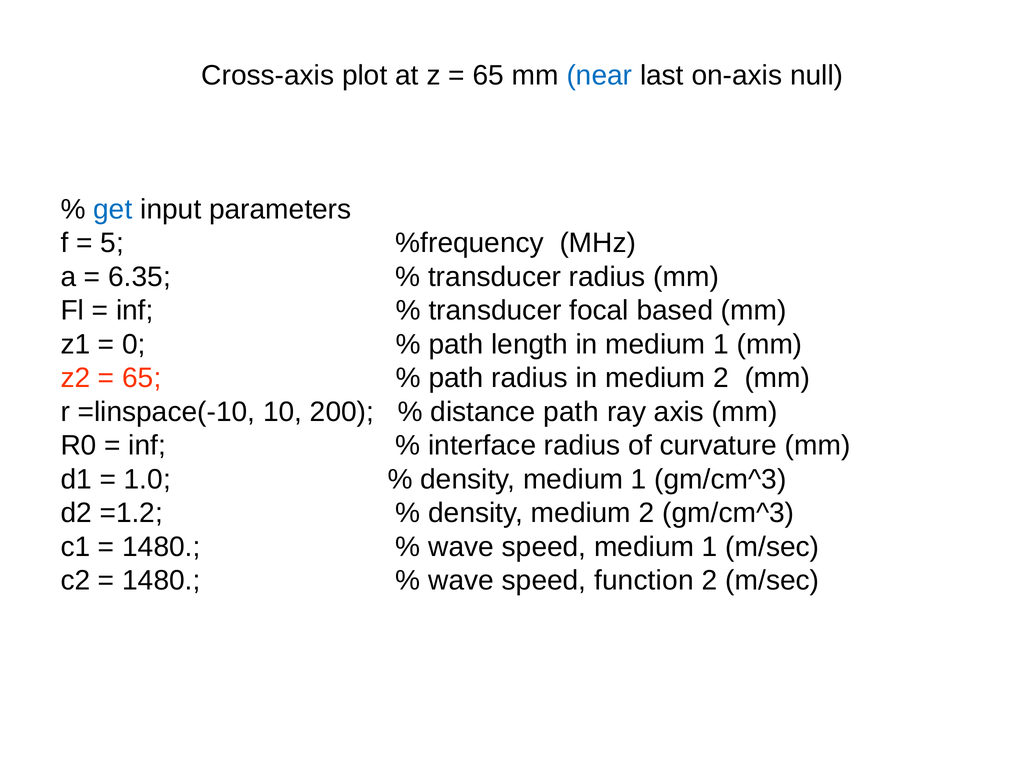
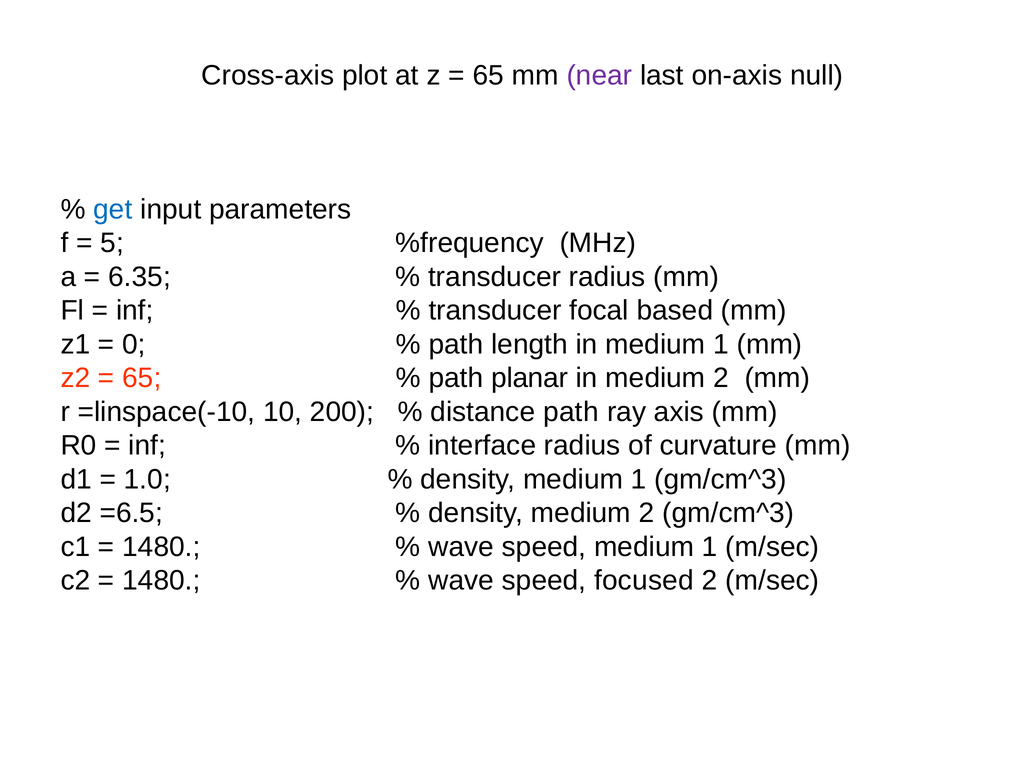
near colour: blue -> purple
path radius: radius -> planar
=1.2: =1.2 -> =6.5
function: function -> focused
